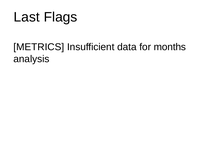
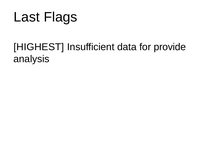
METRICS: METRICS -> HIGHEST
months: months -> provide
